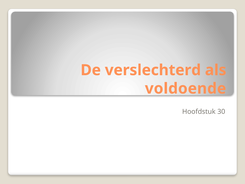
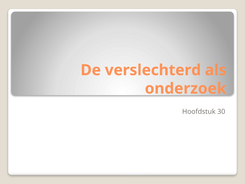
voldoende: voldoende -> onderzoek
